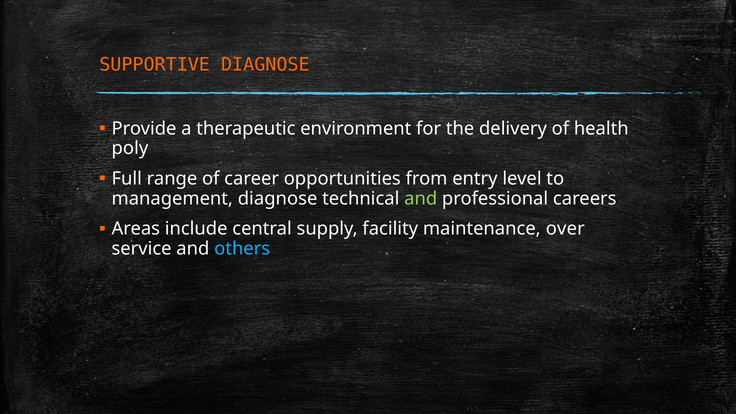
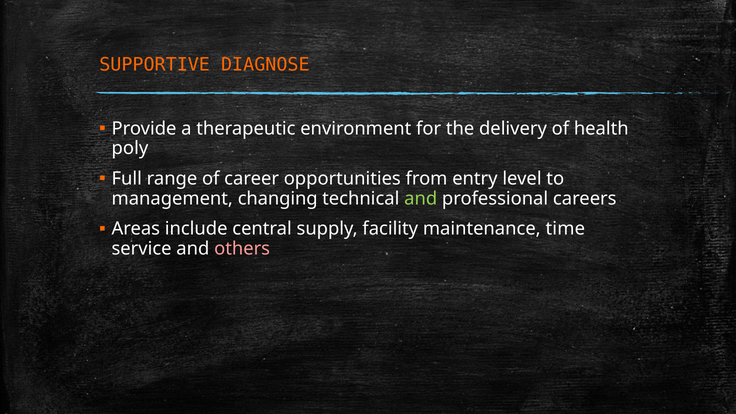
management diagnose: diagnose -> changing
over: over -> time
others colour: light blue -> pink
